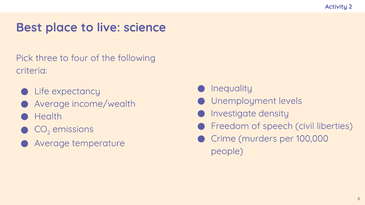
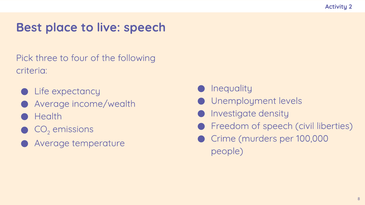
live science: science -> speech
